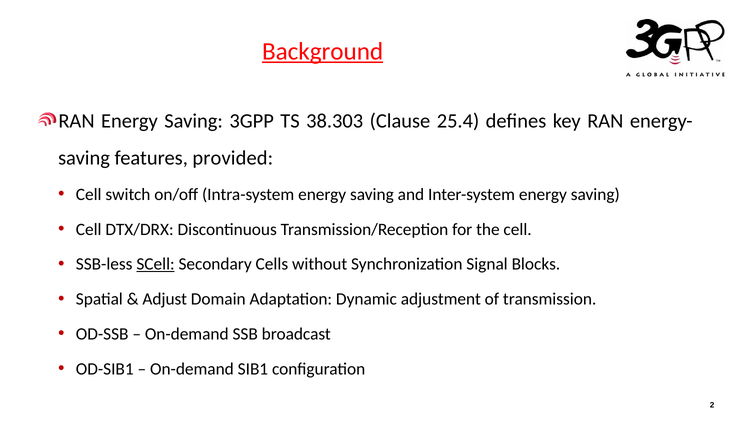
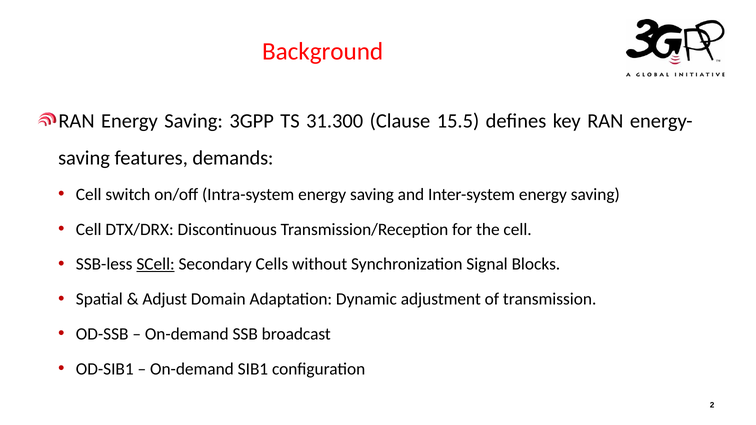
Background underline: present -> none
38.303: 38.303 -> 31.300
25.4: 25.4 -> 15.5
provided: provided -> demands
